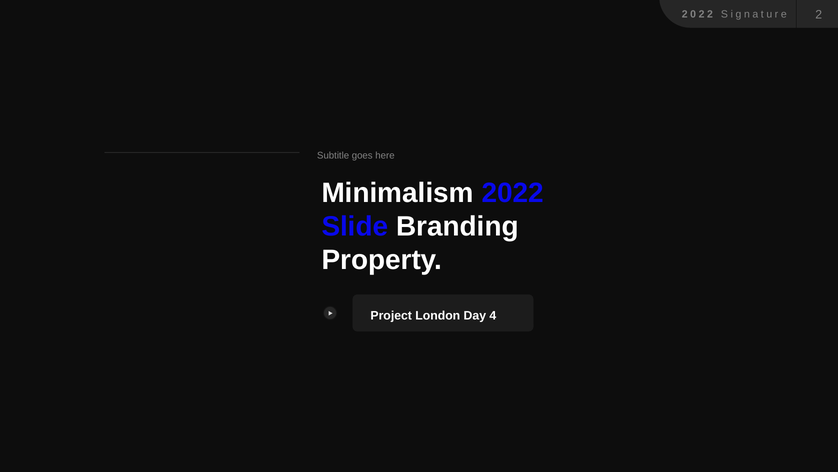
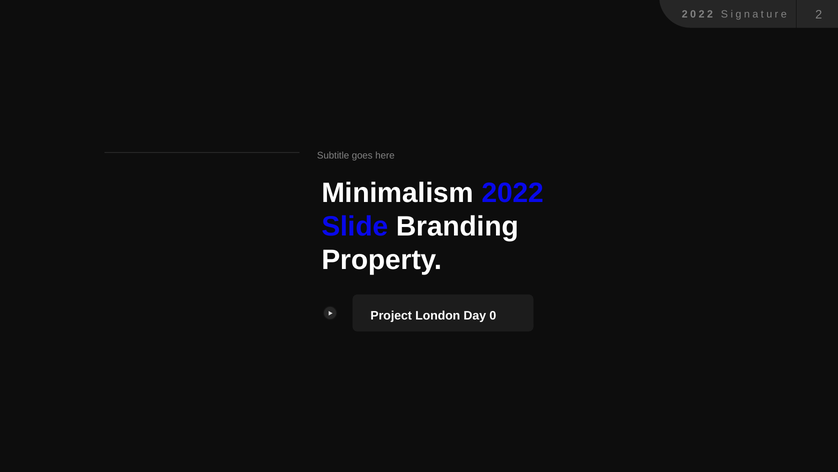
4: 4 -> 0
